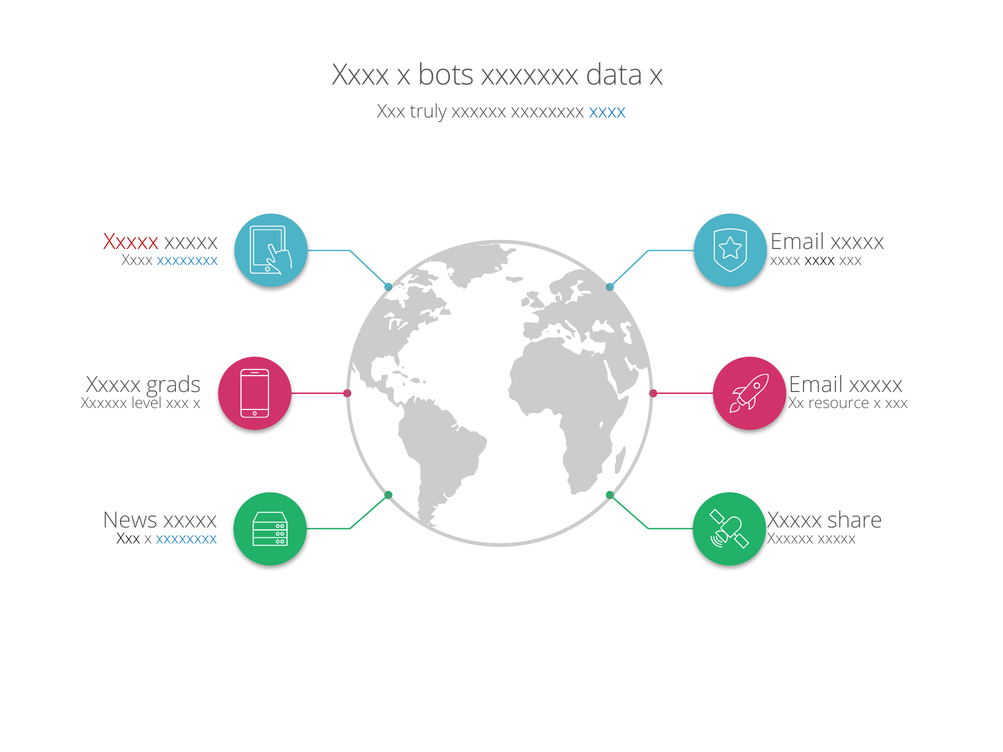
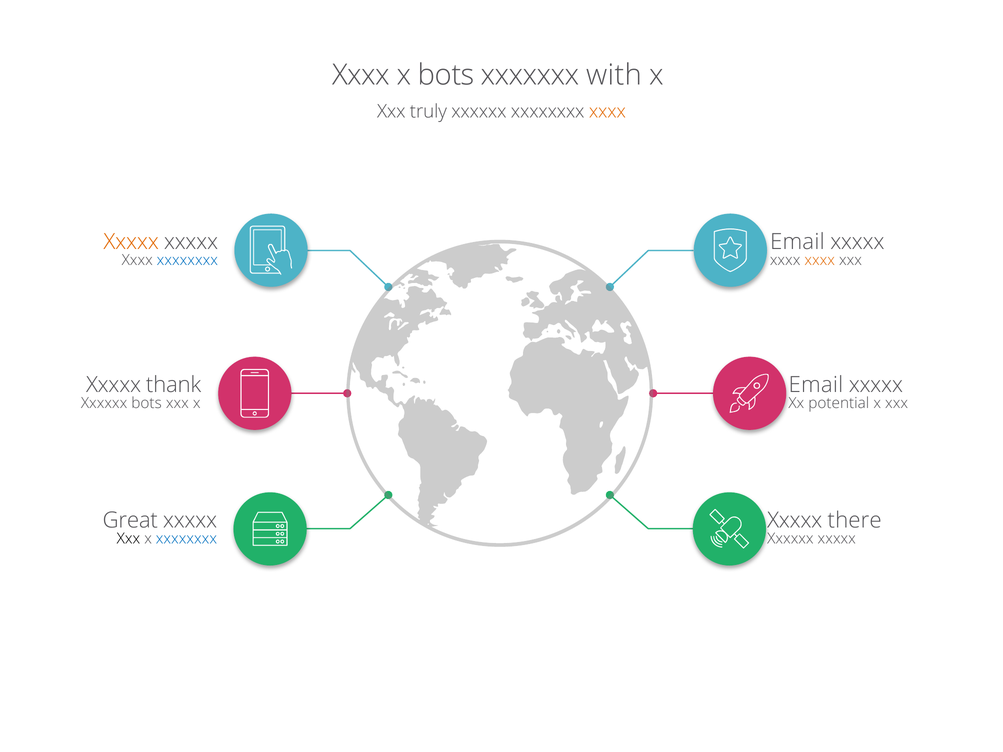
data: data -> with
xxxx at (607, 112) colour: blue -> orange
Xxxxx at (131, 242) colour: red -> orange
xxxx at (820, 260) colour: black -> orange
grads: grads -> thank
Xxxxxx level: level -> bots
resource: resource -> potential
News: News -> Great
share: share -> there
